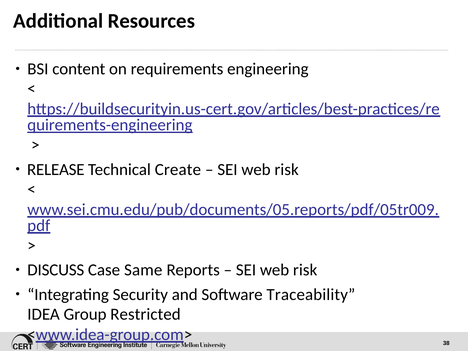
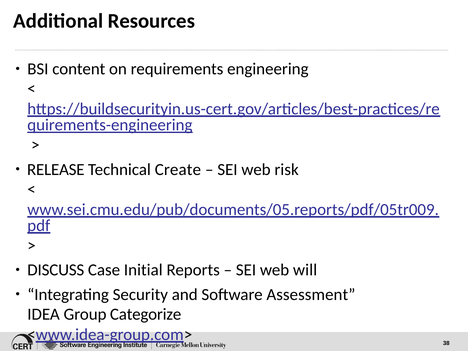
Same: Same -> Initial
risk at (305, 270): risk -> will
Traceability: Traceability -> Assessment
Restricted: Restricted -> Categorize
